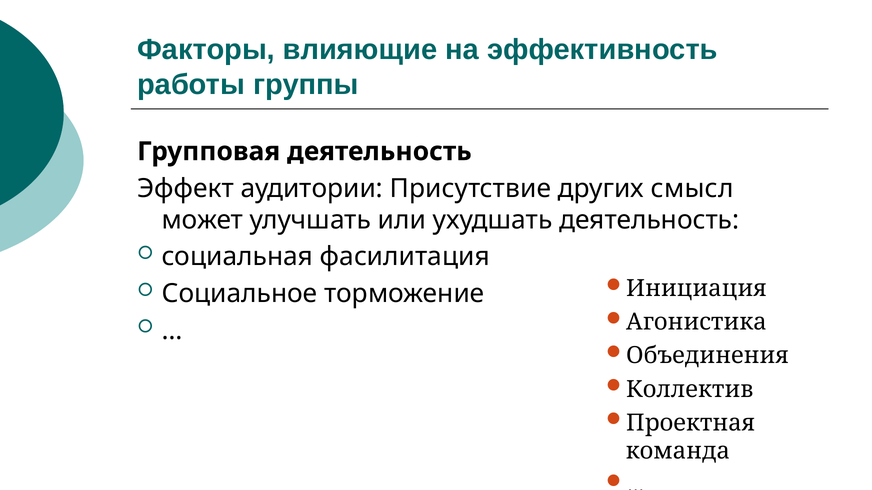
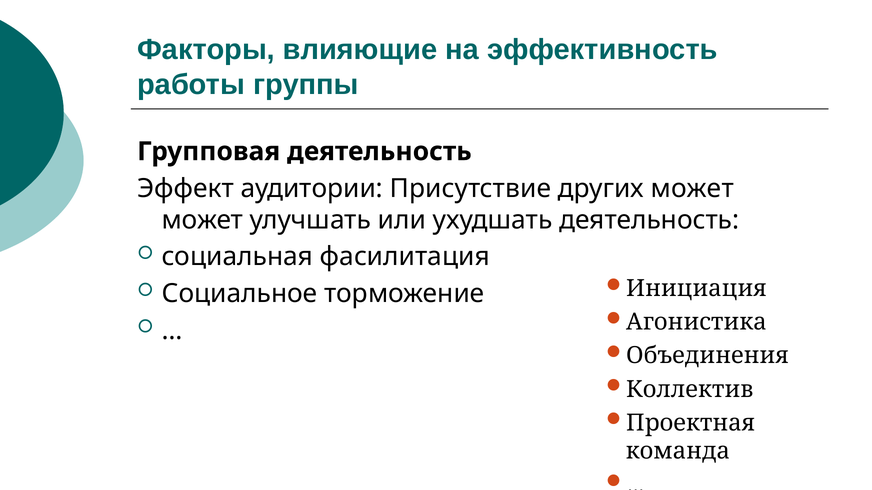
других смысл: смысл -> может
